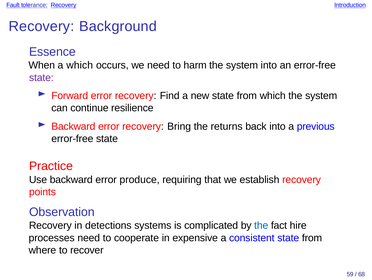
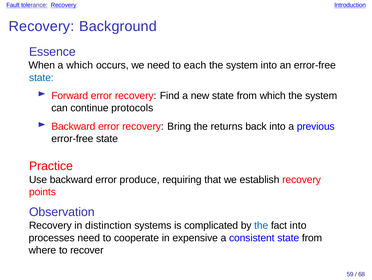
harm: harm -> each
state at (41, 77) colour: purple -> blue
resilience: resilience -> protocols
detections: detections -> distinction
fact hire: hire -> into
